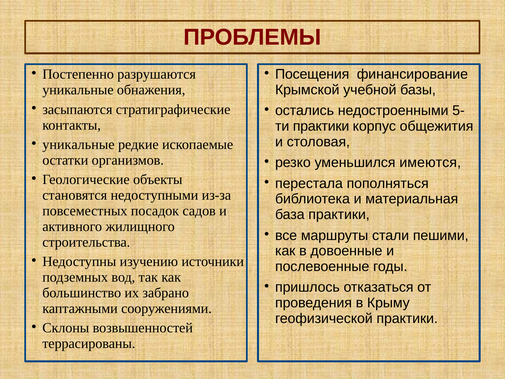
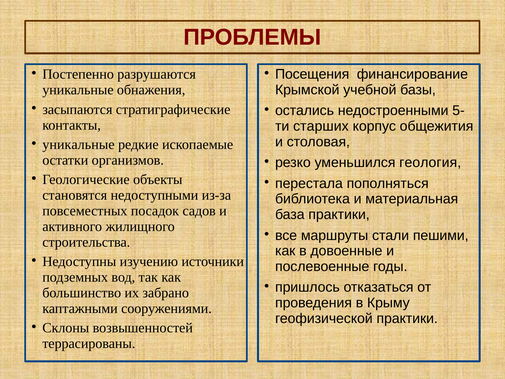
практики at (321, 126): практики -> старших
имеются: имеются -> геология
